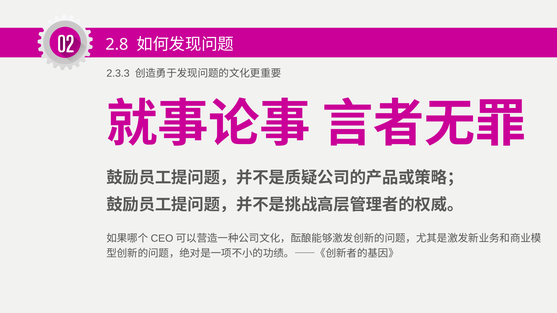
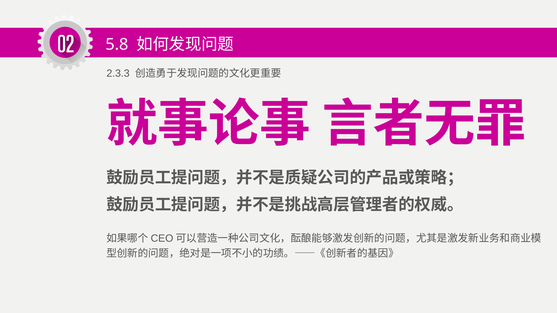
2.8: 2.8 -> 5.8
